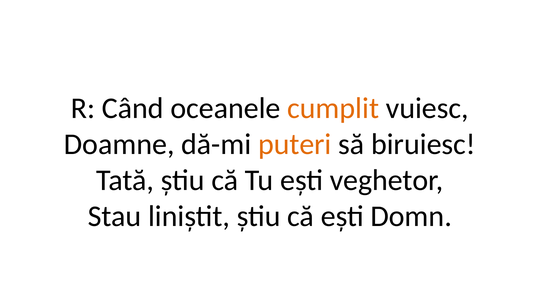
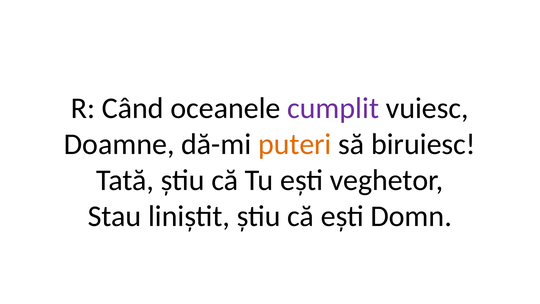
cumplit colour: orange -> purple
